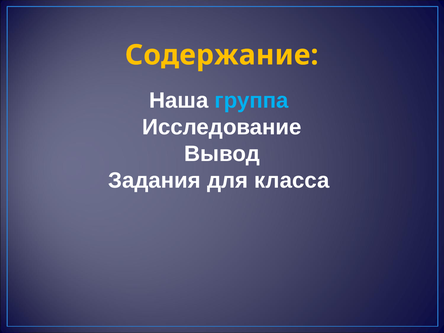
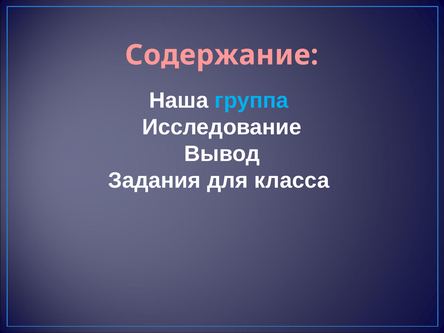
Содержание colour: yellow -> pink
